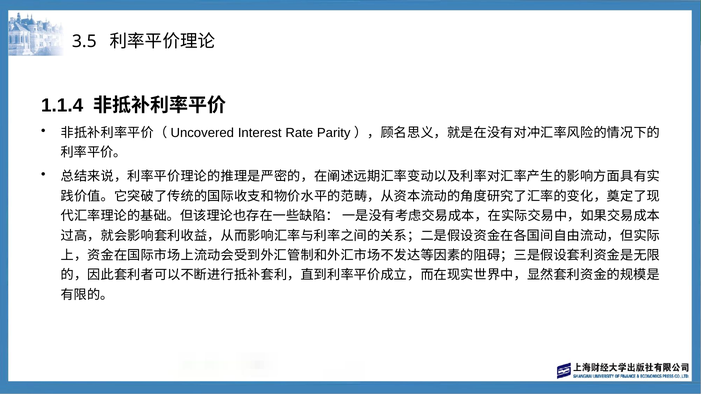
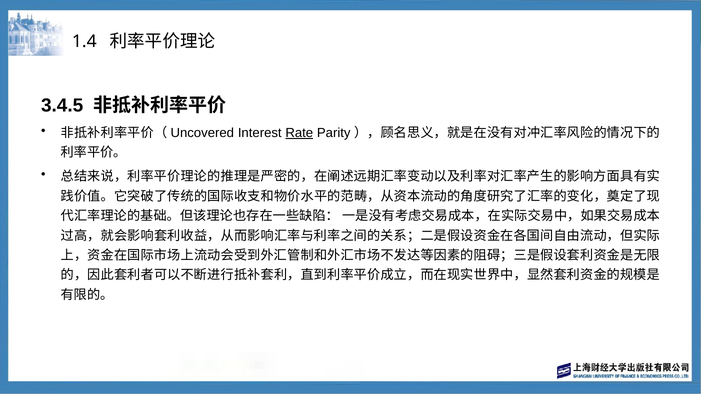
3.5: 3.5 -> 1.4
1.1.4: 1.1.4 -> 3.4.5
Rate underline: none -> present
